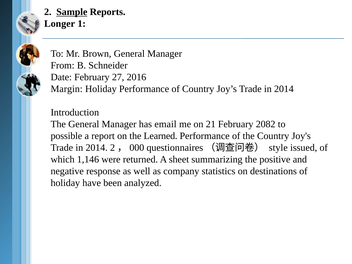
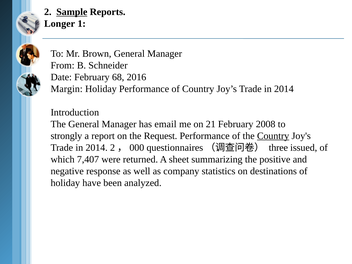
27: 27 -> 68
2082: 2082 -> 2008
possible: possible -> strongly
Learned: Learned -> Request
Country at (273, 136) underline: none -> present
style: style -> three
1,146: 1,146 -> 7,407
